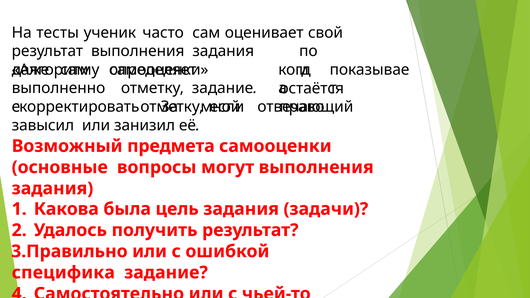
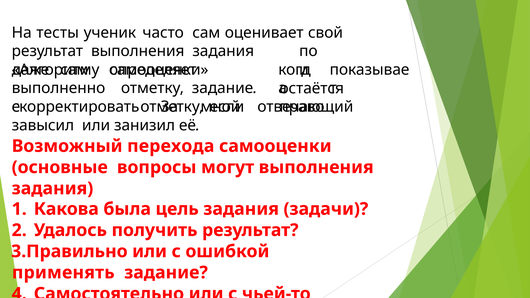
предмета: предмета -> перехода
специфика: специфика -> применять
